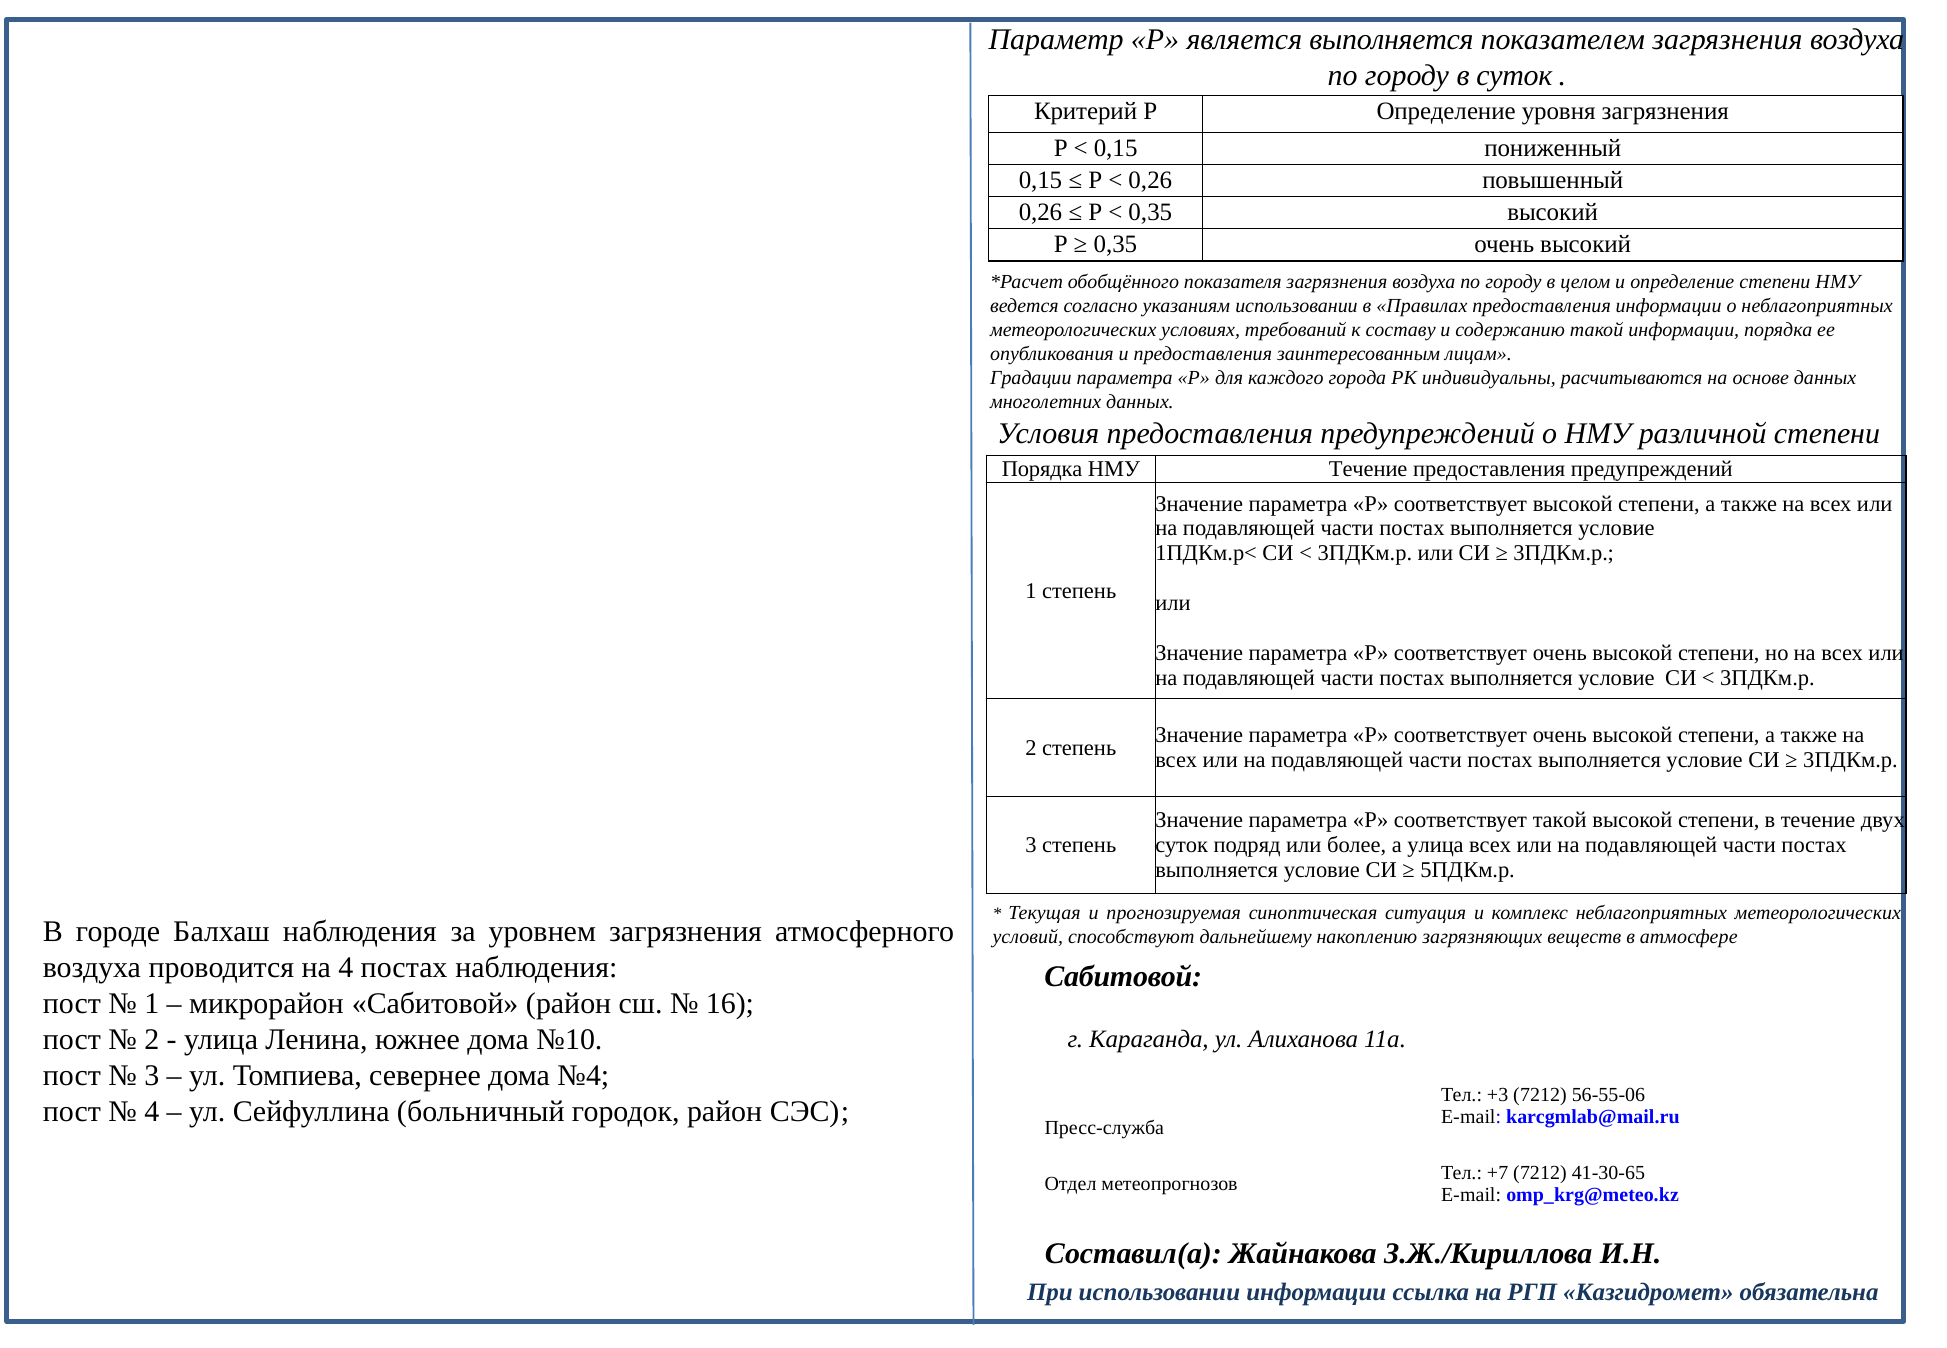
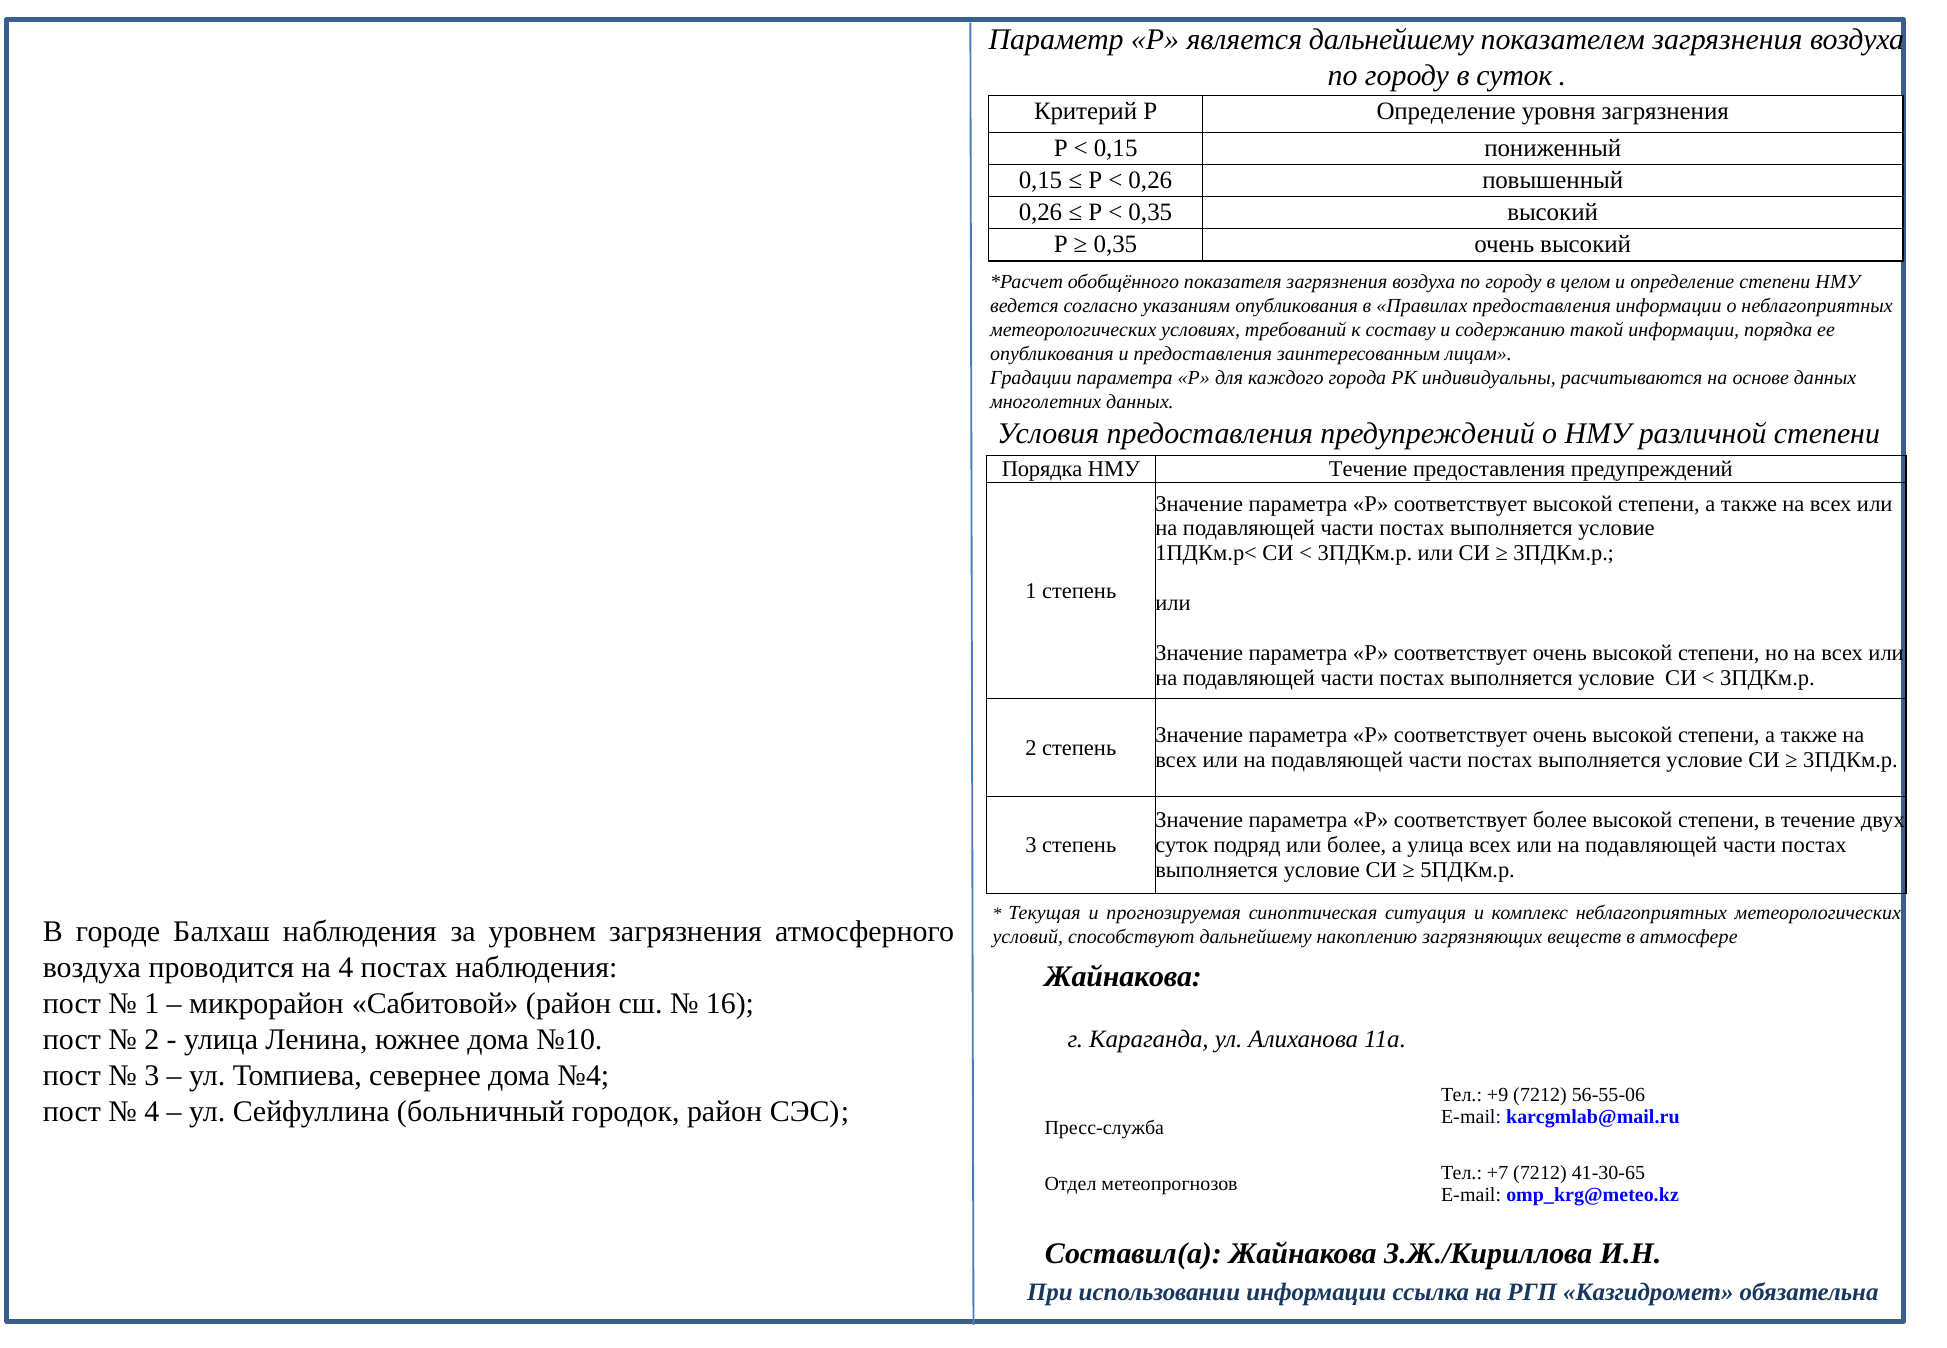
является выполняется: выполняется -> дальнейшему
указаниям использовании: использовании -> опубликования
соответствует такой: такой -> более
Сабитовой at (1123, 977): Сабитовой -> Жайнакова
+3: +3 -> +9
